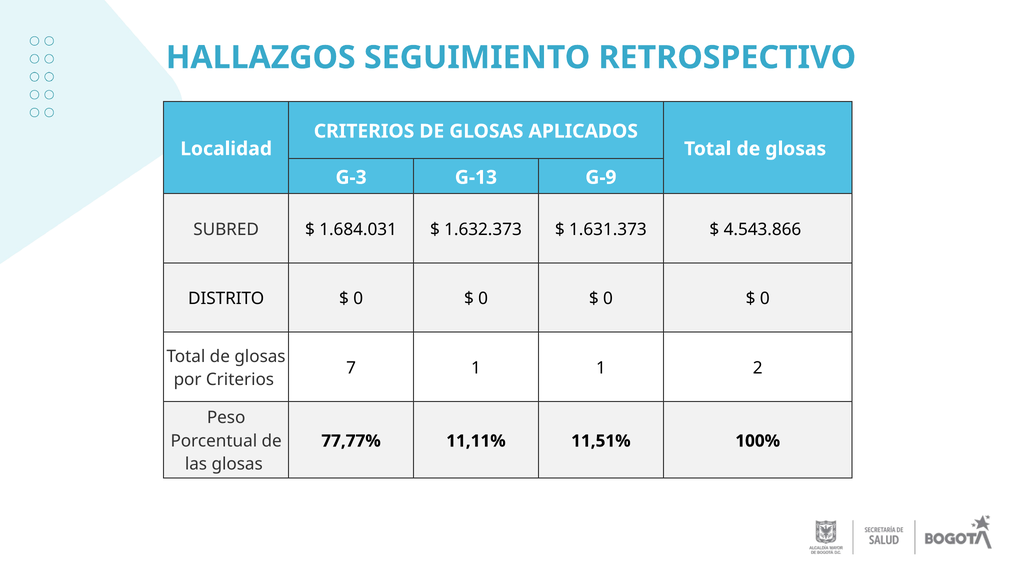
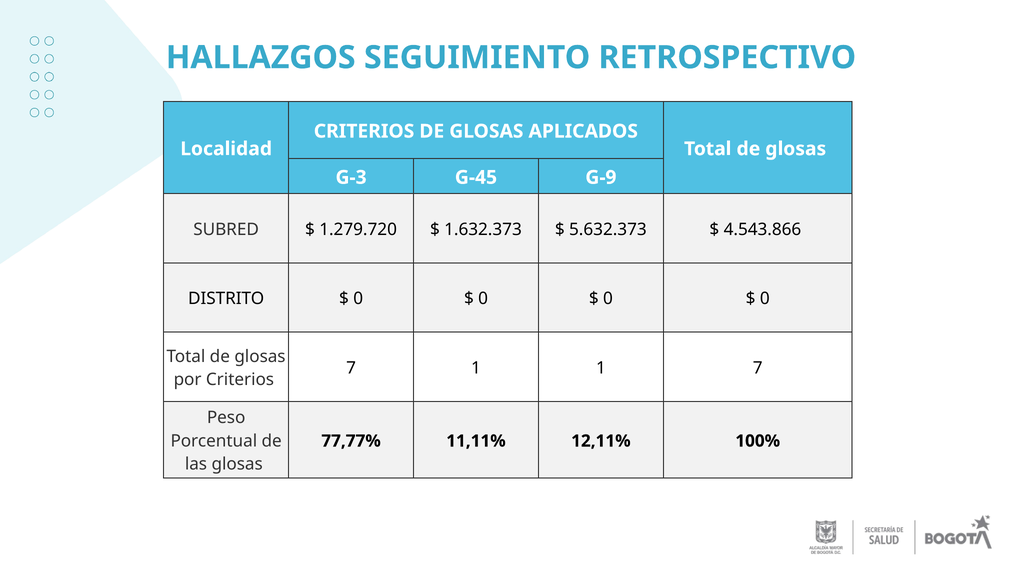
G-13: G-13 -> G-45
1.684.031: 1.684.031 -> 1.279.720
1.631.373: 1.631.373 -> 5.632.373
1 2: 2 -> 7
11,51%: 11,51% -> 12,11%
